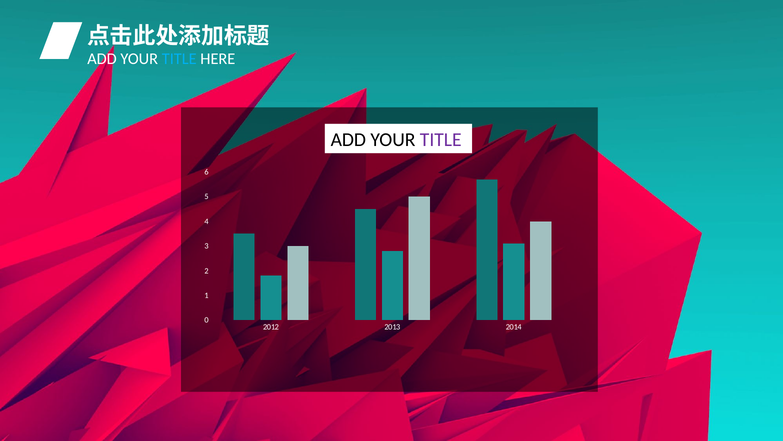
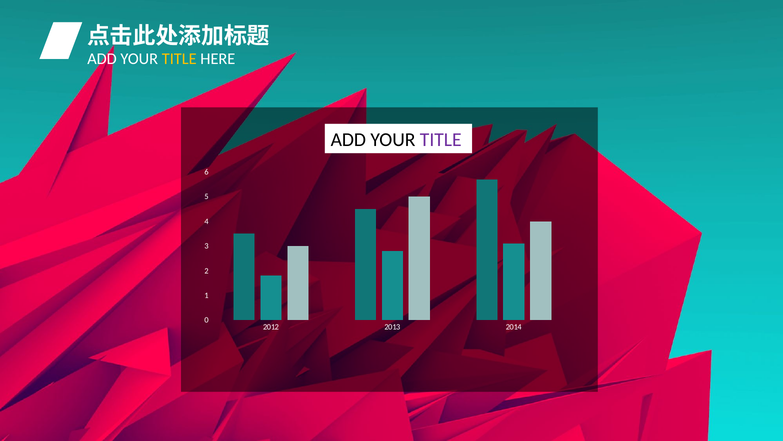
TITLE at (179, 59) colour: light blue -> yellow
